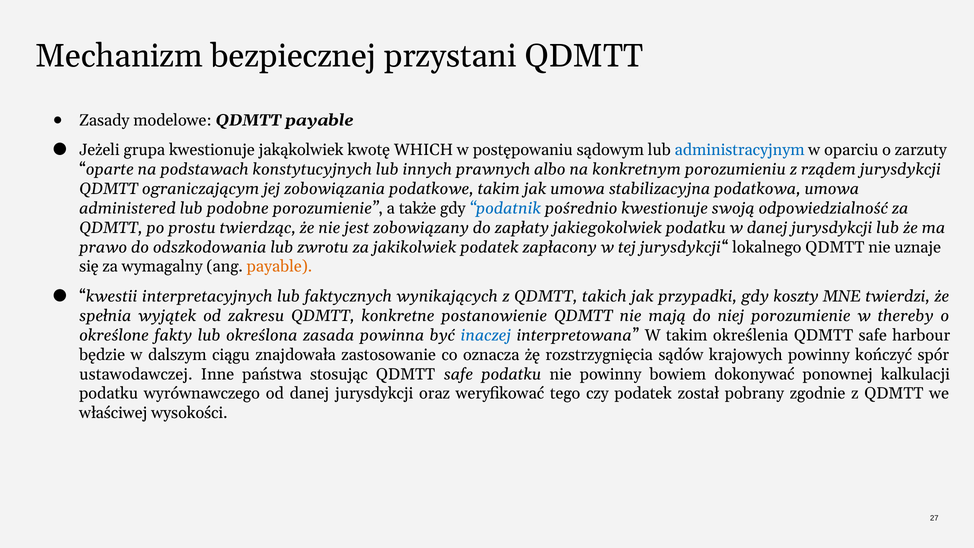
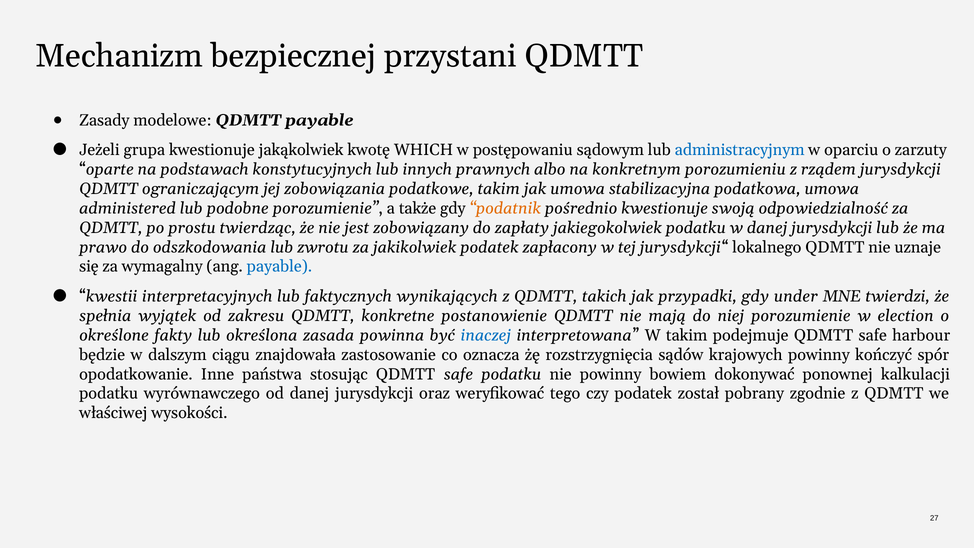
podatnik colour: blue -> orange
payable at (279, 267) colour: orange -> blue
koszty: koszty -> under
thereby: thereby -> election
określenia: określenia -> podejmuje
ustawodawczej: ustawodawczej -> opodatkowanie
